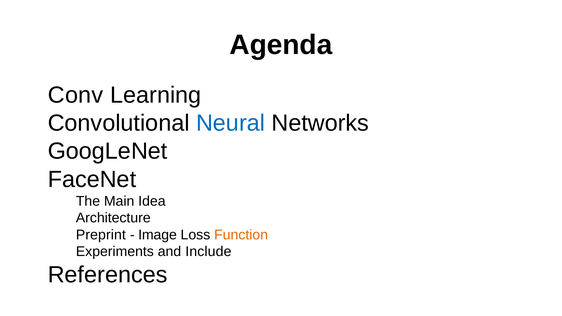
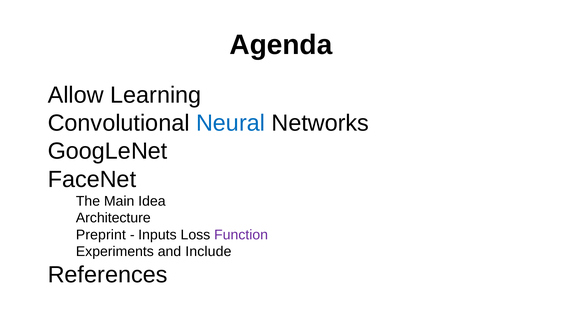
Conv: Conv -> Allow
Image: Image -> Inputs
Function colour: orange -> purple
